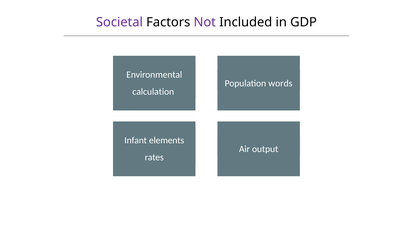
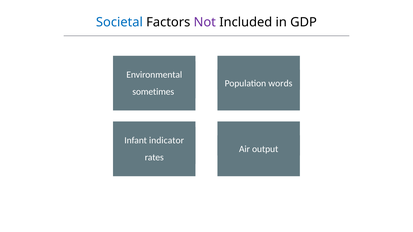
Societal colour: purple -> blue
calculation: calculation -> sometimes
elements: elements -> indicator
